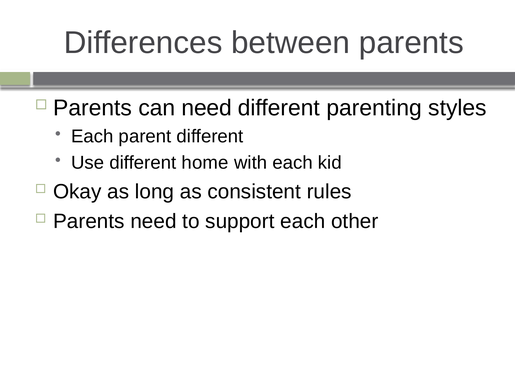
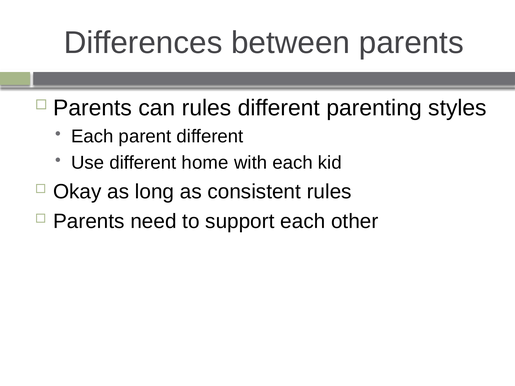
can need: need -> rules
